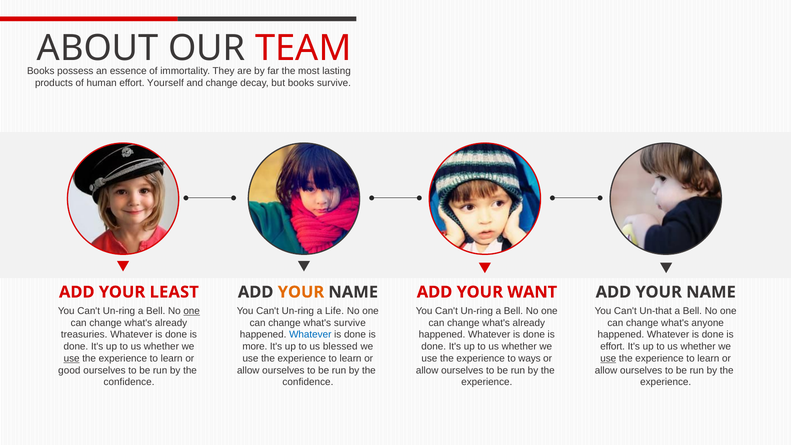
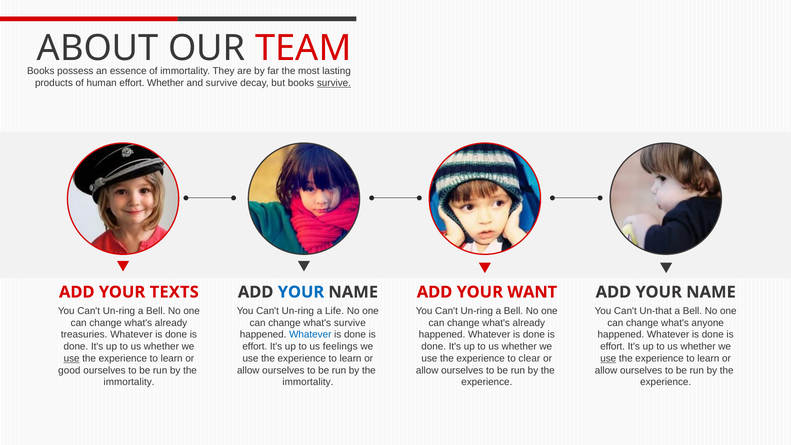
effort Yourself: Yourself -> Whether
and change: change -> survive
survive at (334, 83) underline: none -> present
LEAST: LEAST -> TEXTS
YOUR at (301, 292) colour: orange -> blue
one at (192, 311) underline: present -> none
more at (255, 346): more -> effort
blessed: blessed -> feelings
ways: ways -> clear
confidence at (129, 382): confidence -> immortality
confidence at (308, 382): confidence -> immortality
